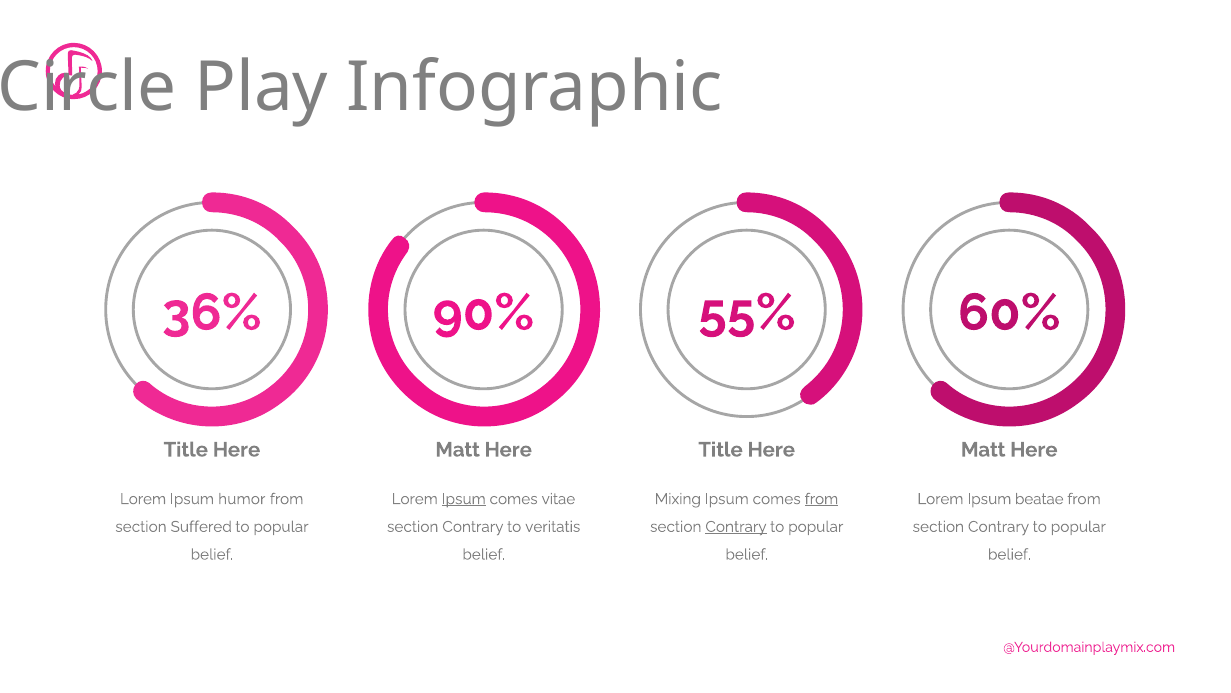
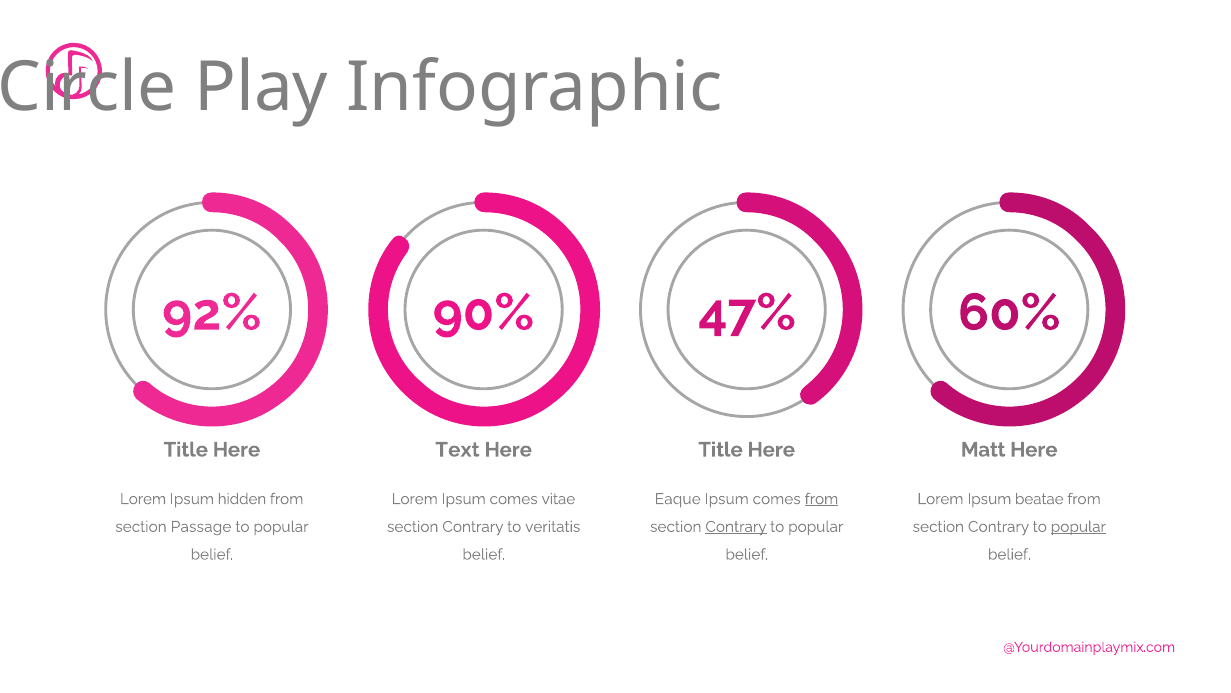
36%: 36% -> 92%
55%: 55% -> 47%
Matt at (458, 449): Matt -> Text
humor: humor -> hidden
Ipsum at (464, 499) underline: present -> none
Mixing: Mixing -> Eaque
Suffered: Suffered -> Passage
popular at (1078, 526) underline: none -> present
